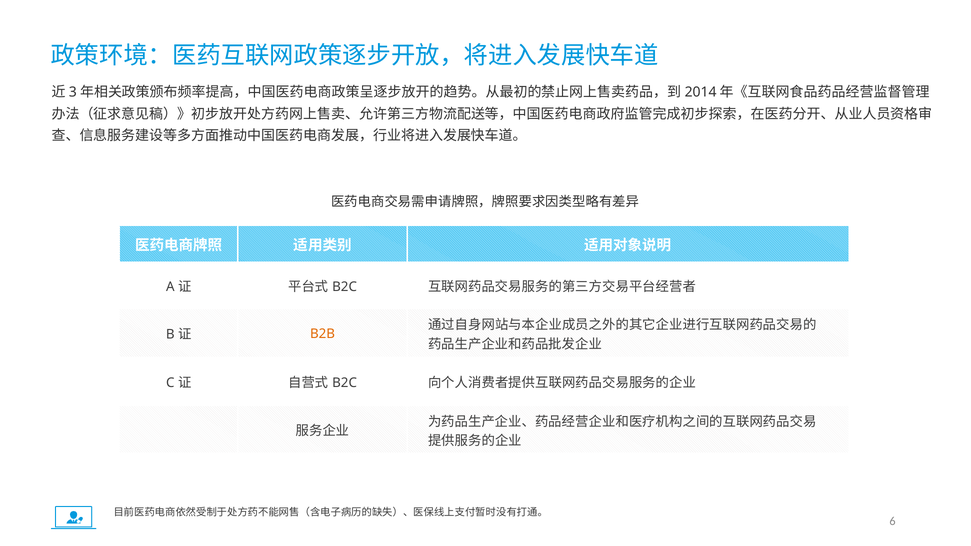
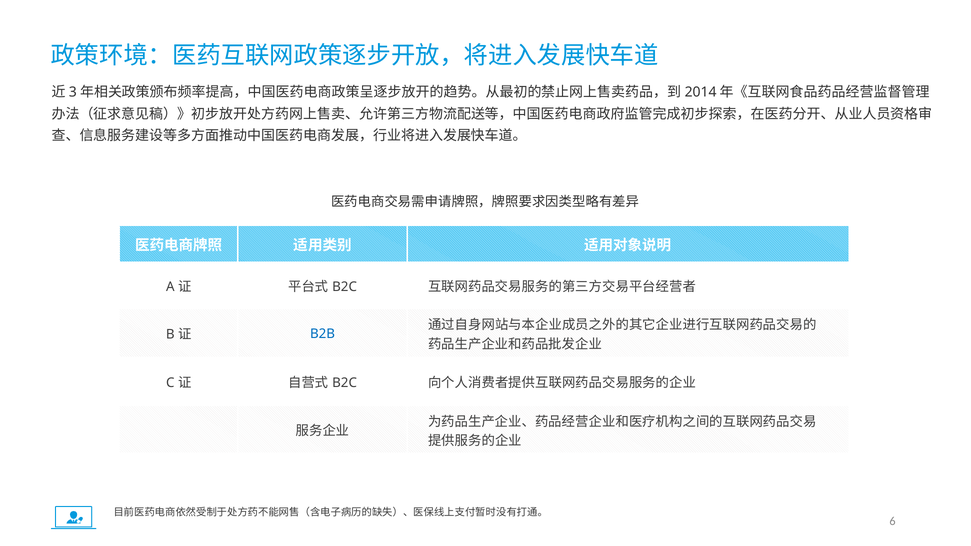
B2B colour: orange -> blue
